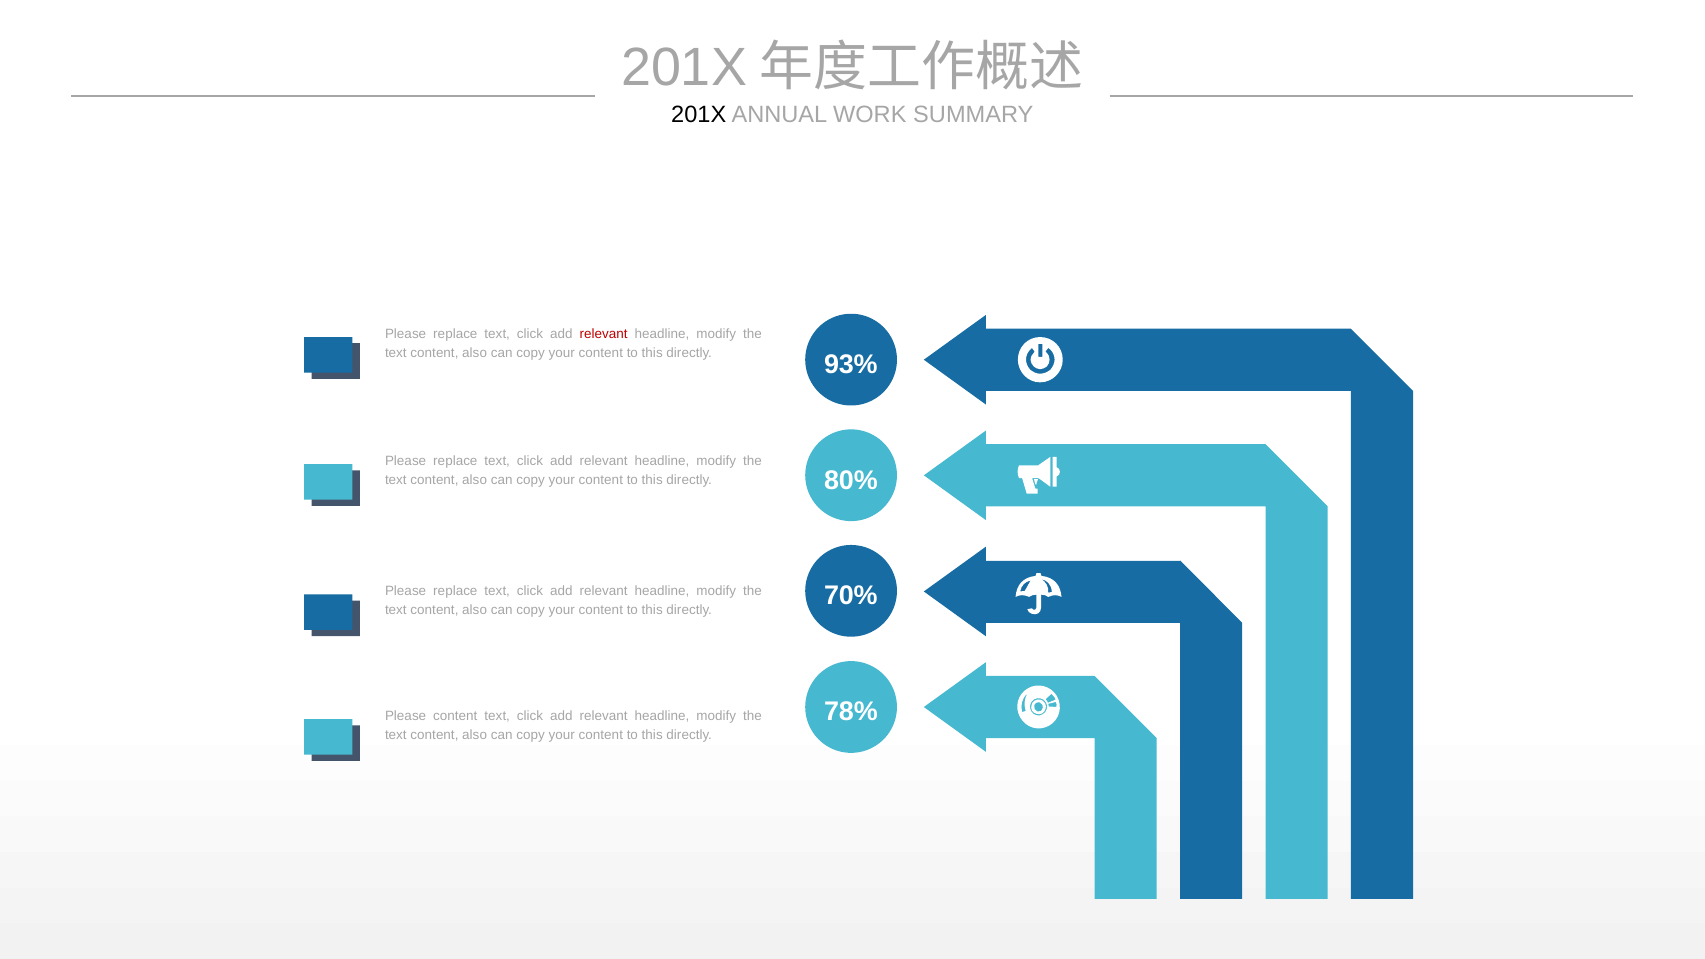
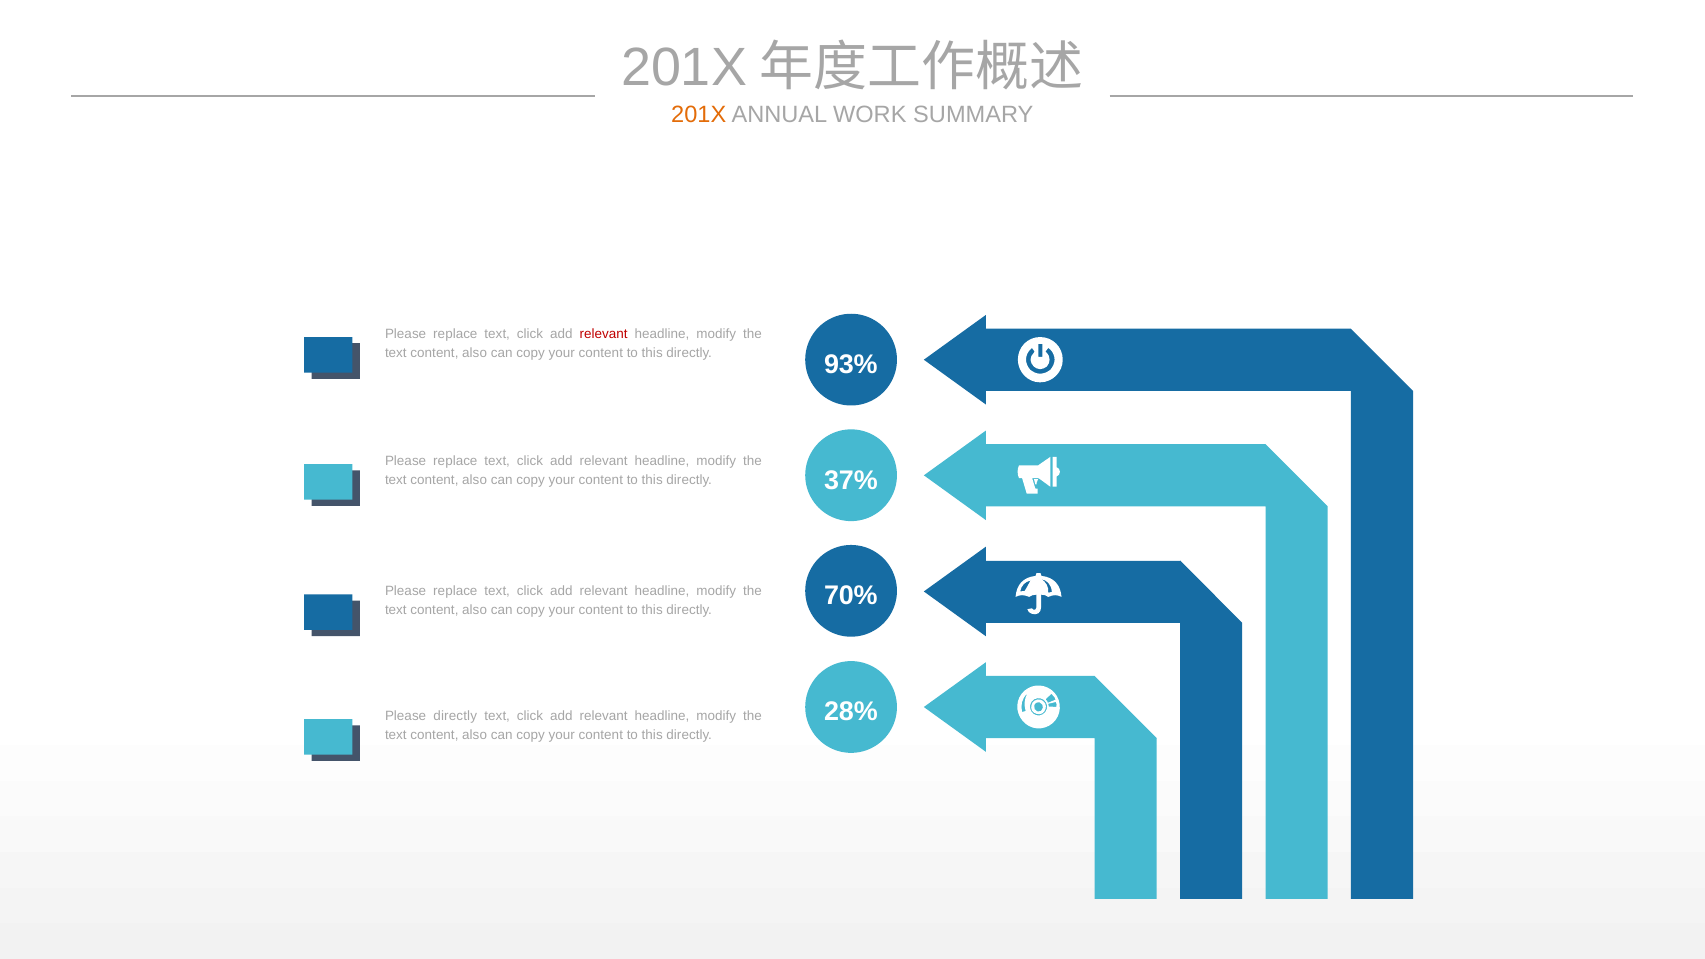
201X at (699, 114) colour: black -> orange
80%: 80% -> 37%
78%: 78% -> 28%
Please content: content -> directly
